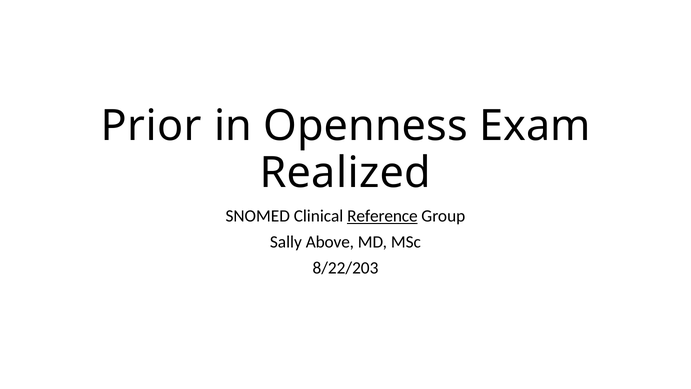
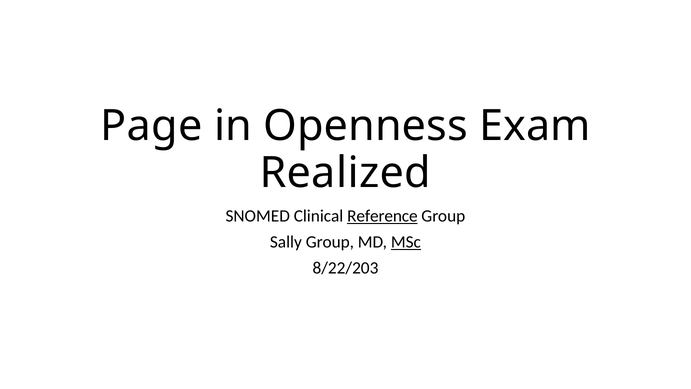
Prior: Prior -> Page
Sally Above: Above -> Group
MSc underline: none -> present
